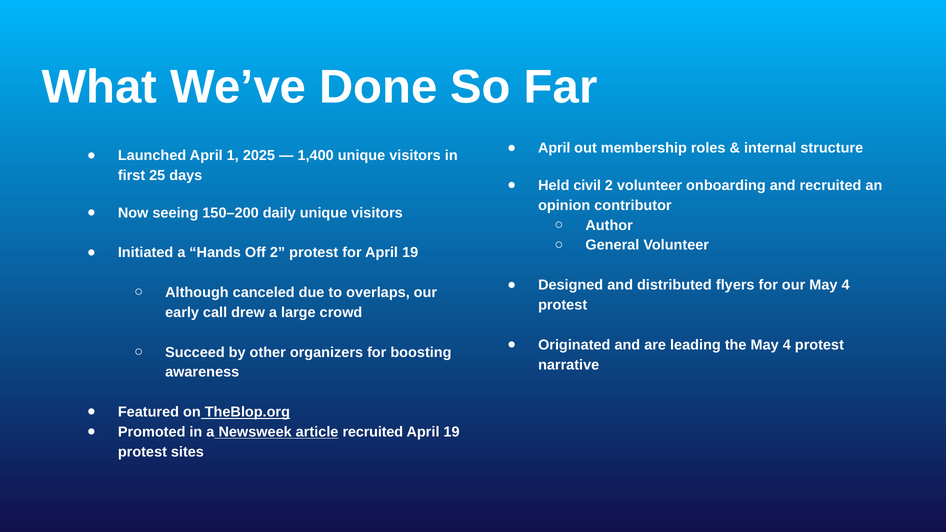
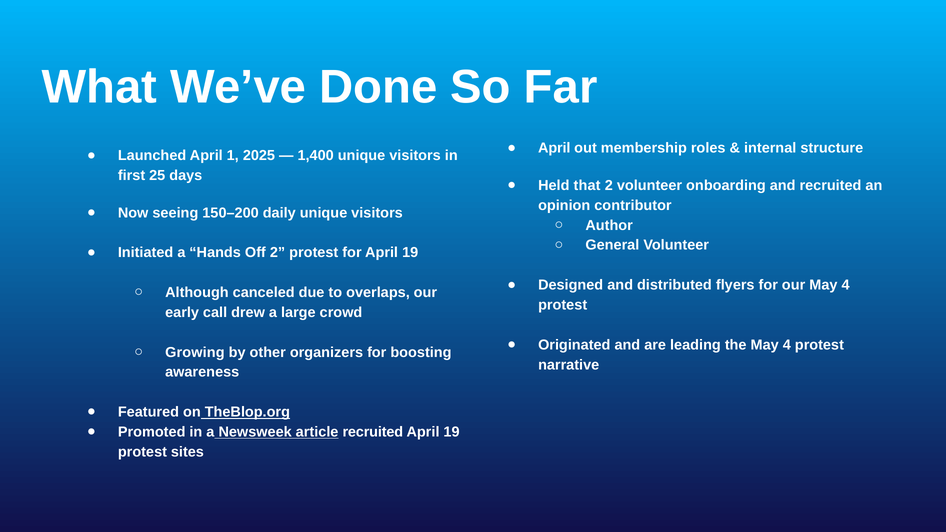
civil: civil -> that
Succeed: Succeed -> Growing
